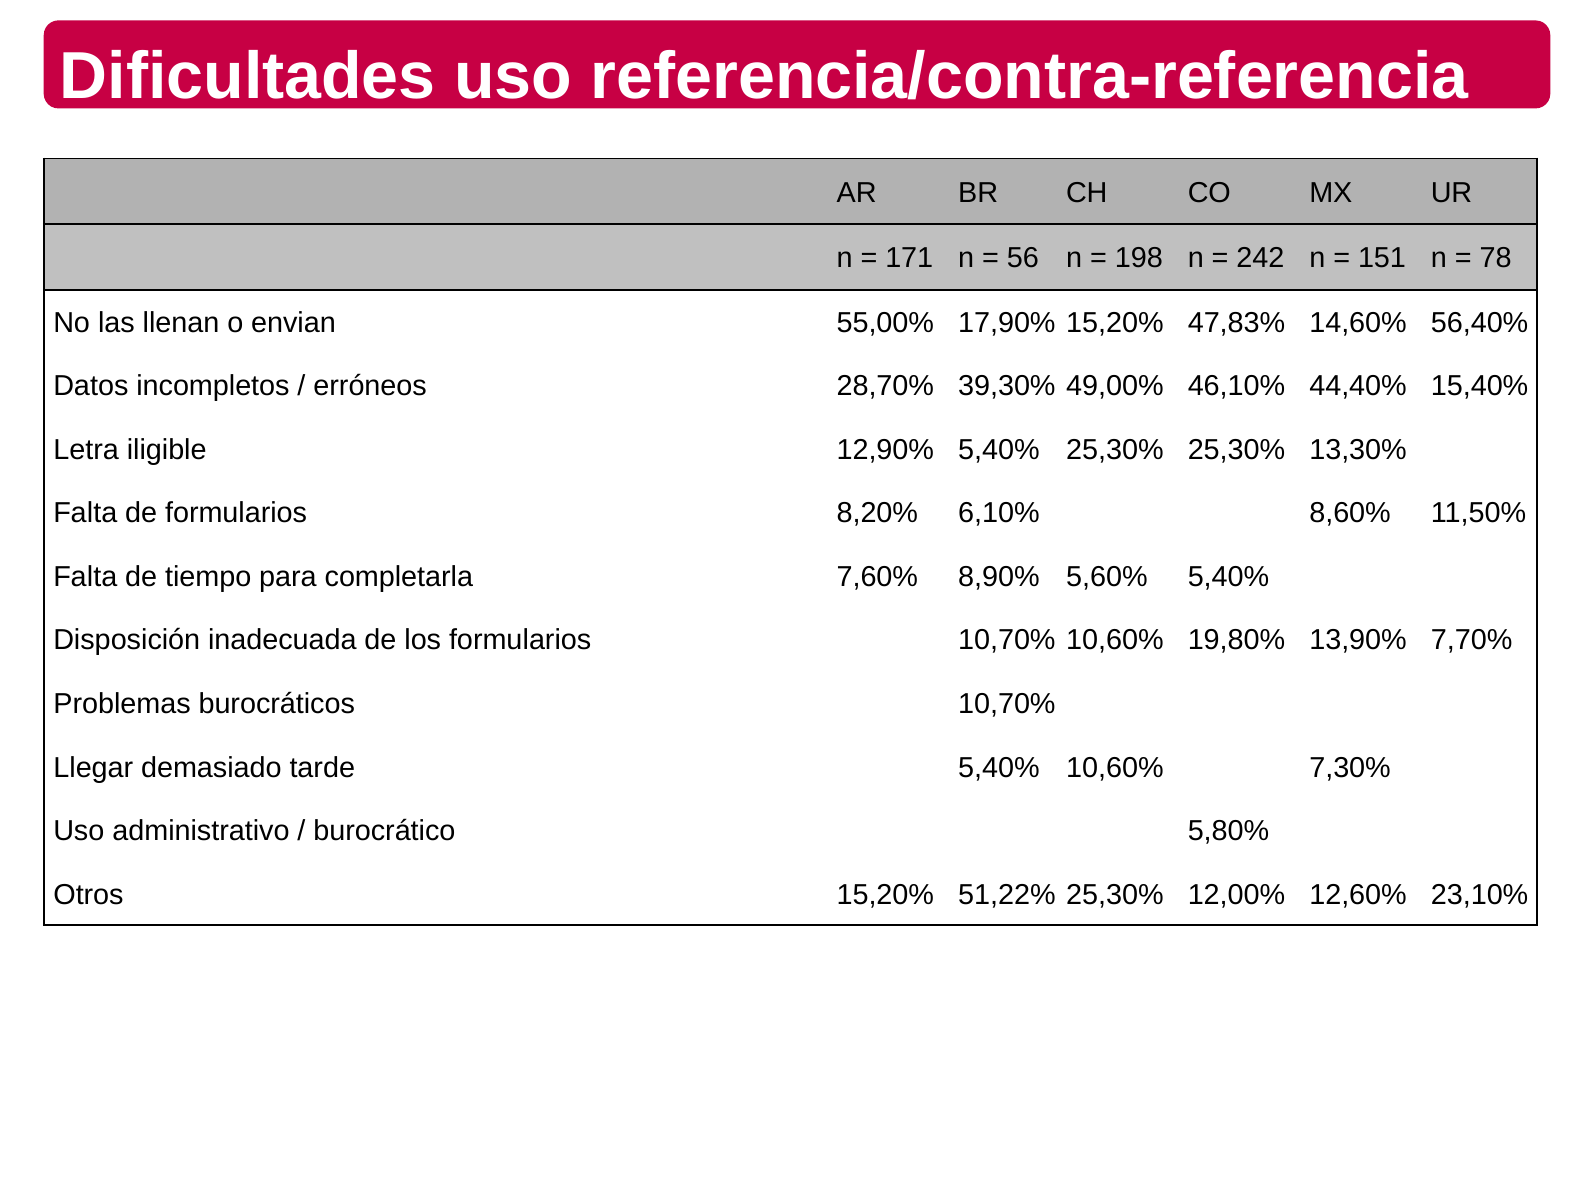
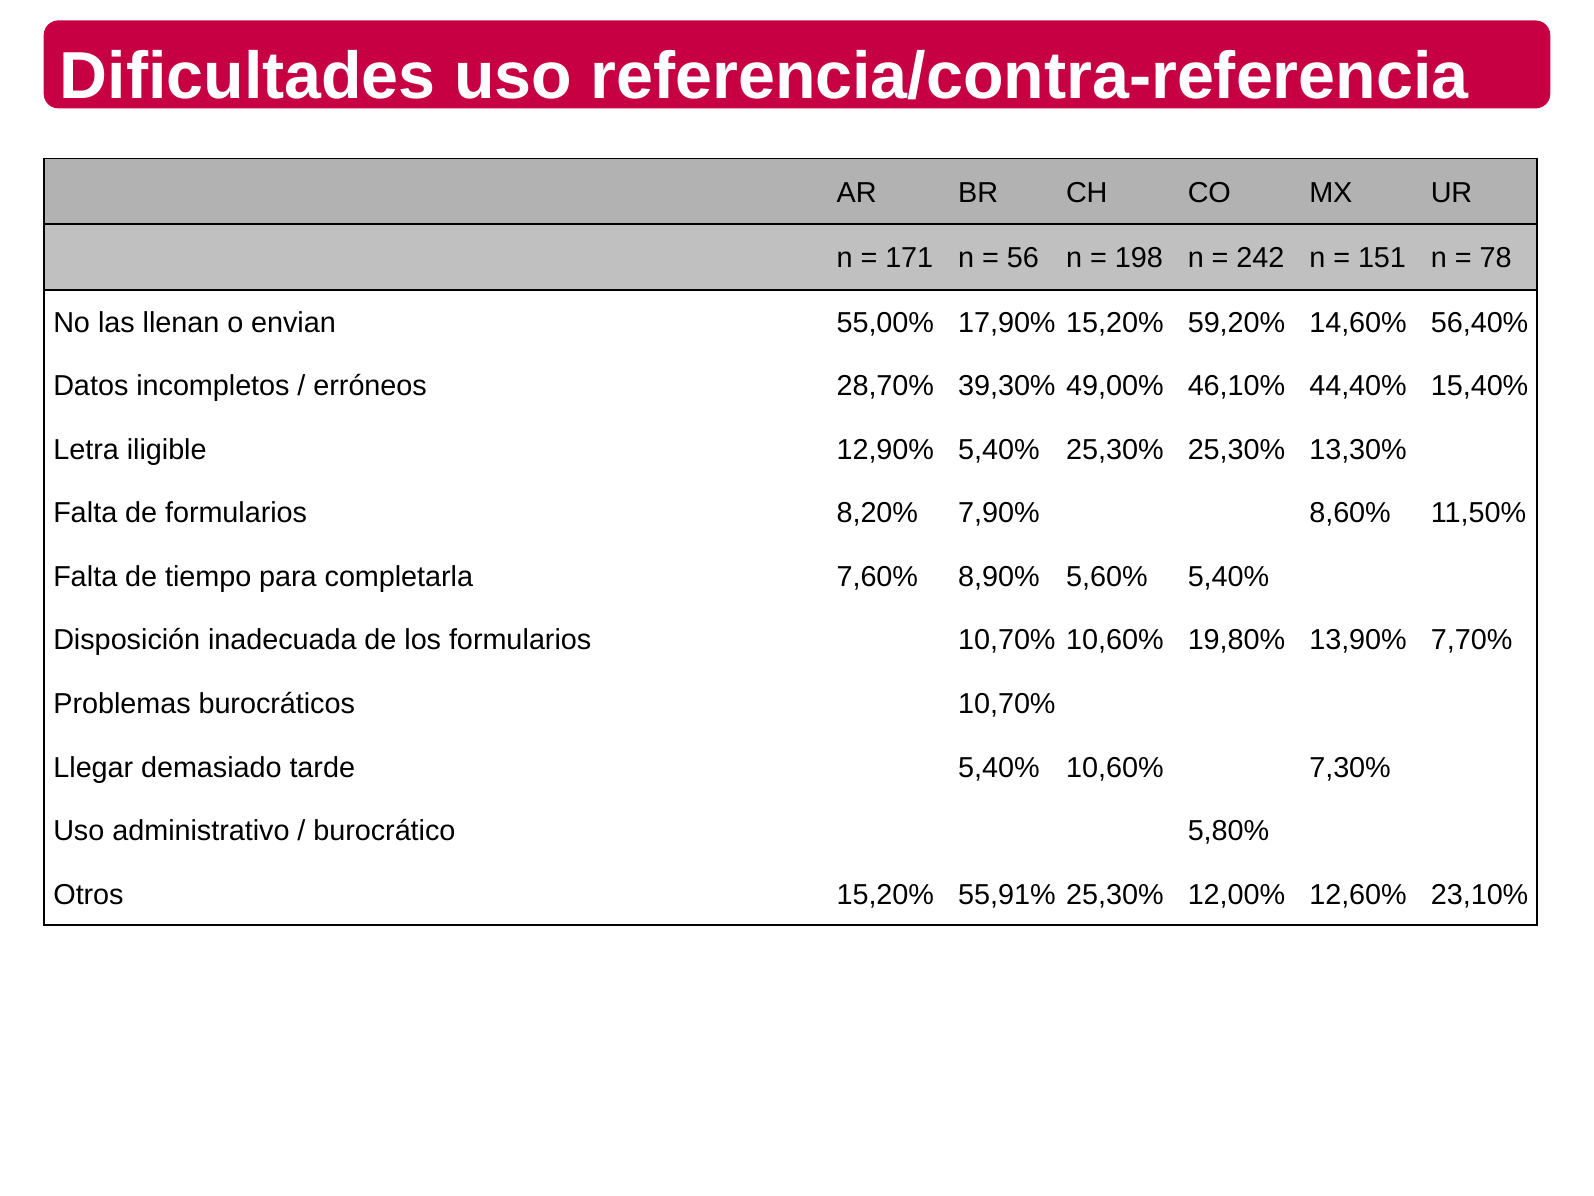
47,83%: 47,83% -> 59,20%
6,10%: 6,10% -> 7,90%
51,22%: 51,22% -> 55,91%
